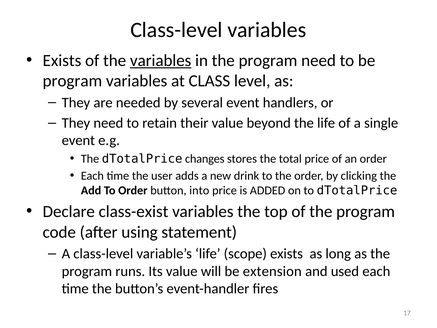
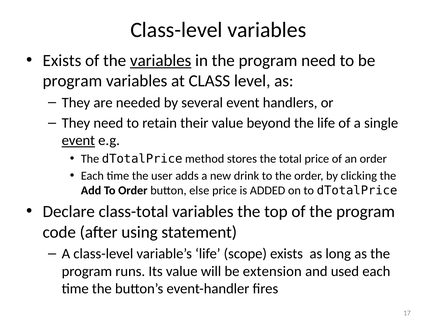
event at (78, 140) underline: none -> present
changes: changes -> method
into: into -> else
class-exist: class-exist -> class-total
